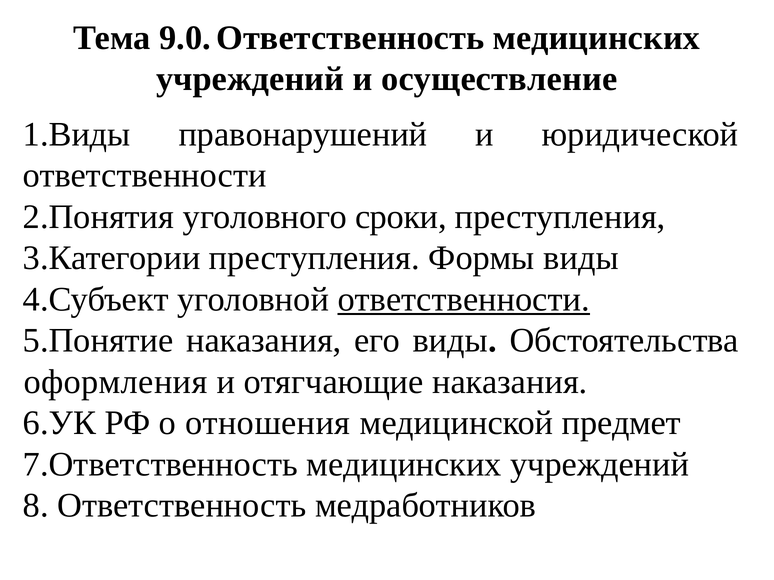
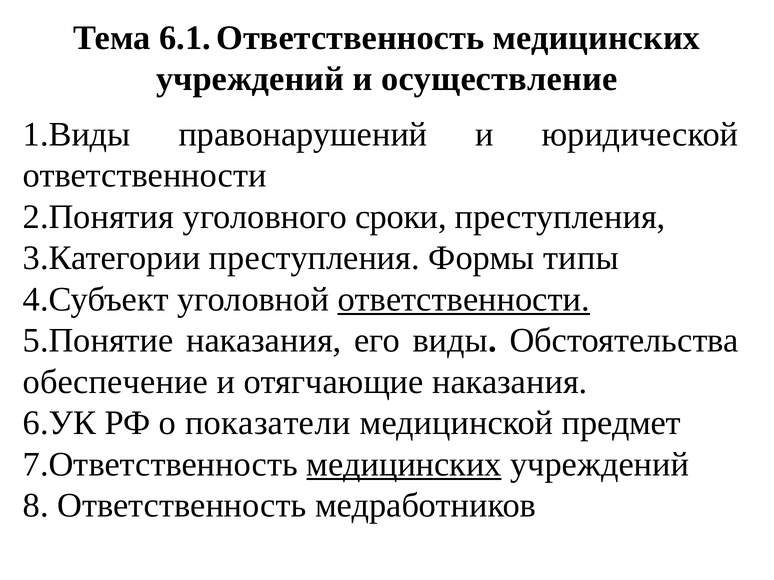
9.0: 9.0 -> 6.1
Формы виды: виды -> типы
оформления: оформления -> обеспечение
отношения: отношения -> показатели
медицинских at (404, 465) underline: none -> present
